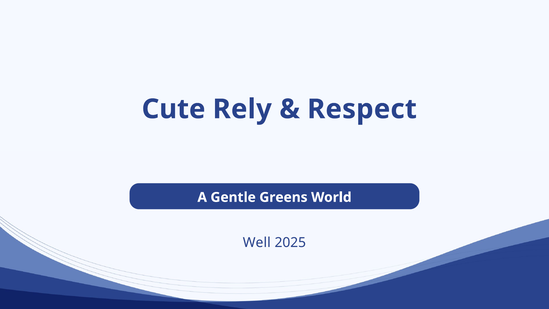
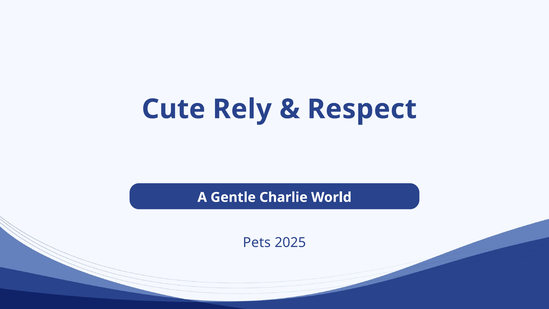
Greens: Greens -> Charlie
Well: Well -> Pets
